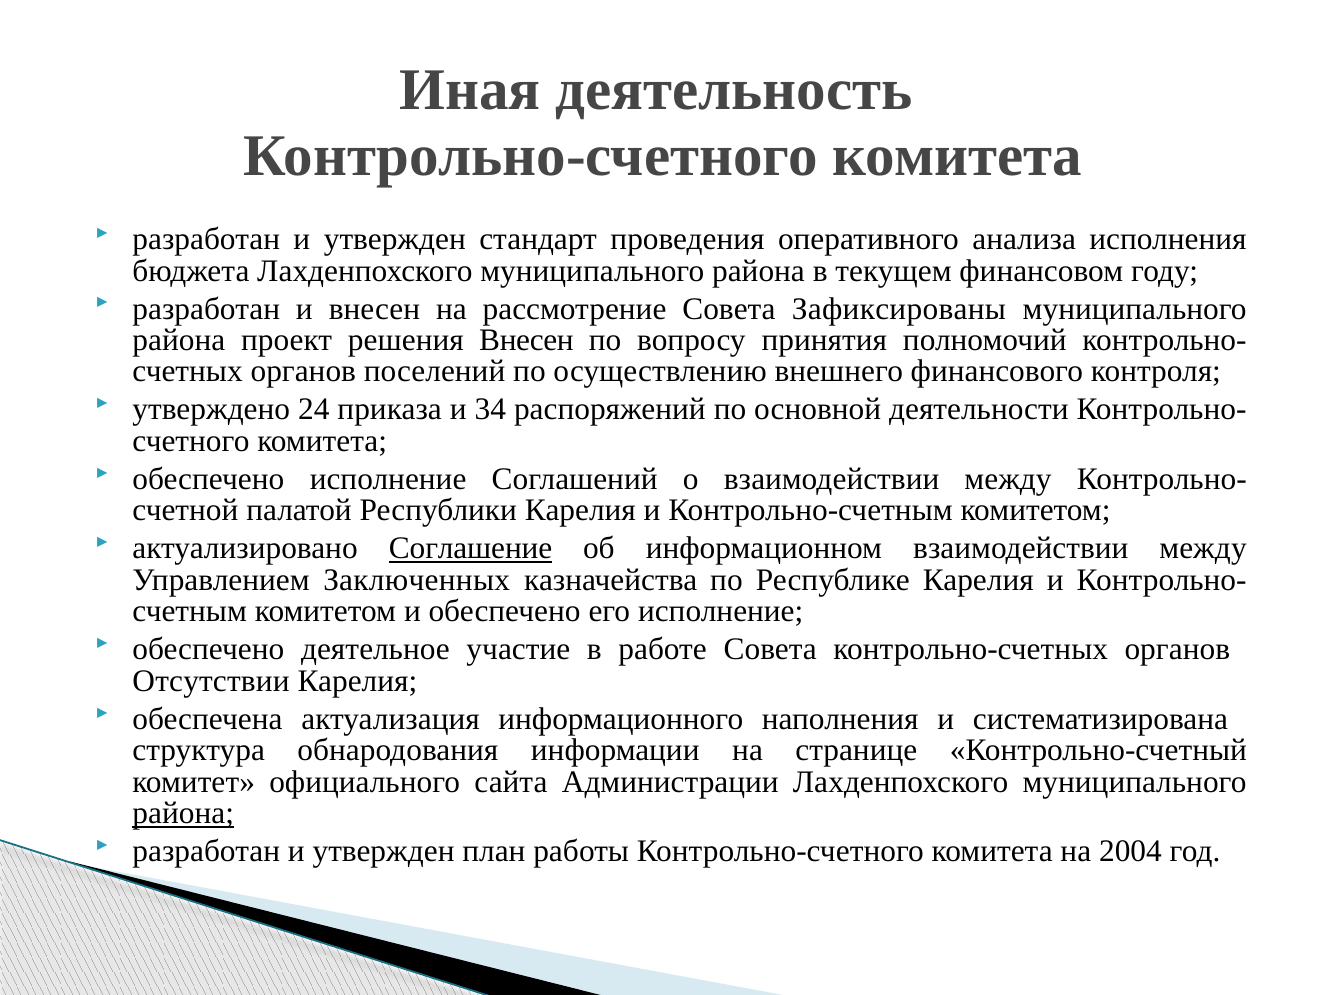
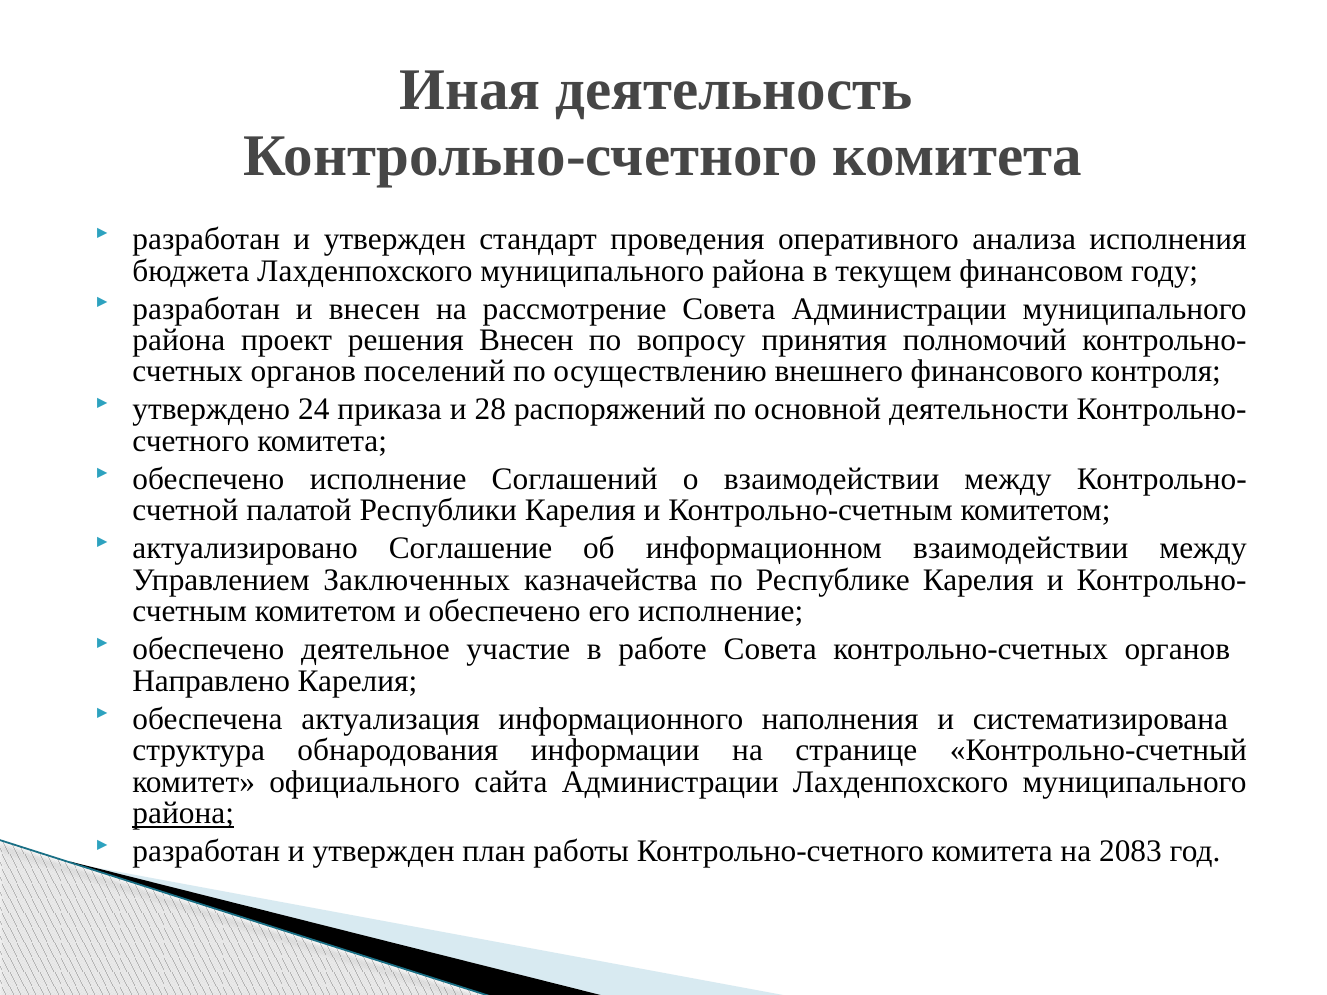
Совета Зафиксированы: Зафиксированы -> Администрации
34: 34 -> 28
Соглашение underline: present -> none
Отсутствии: Отсутствии -> Направлено
2004: 2004 -> 2083
